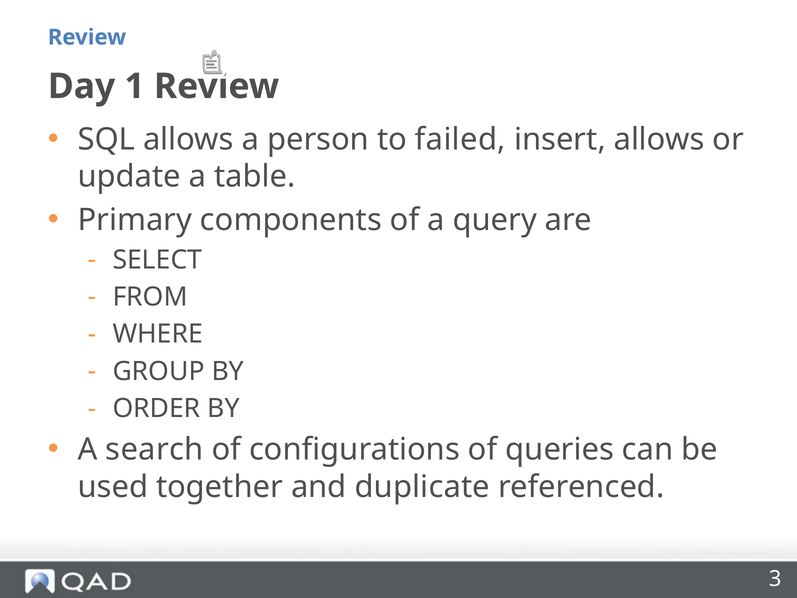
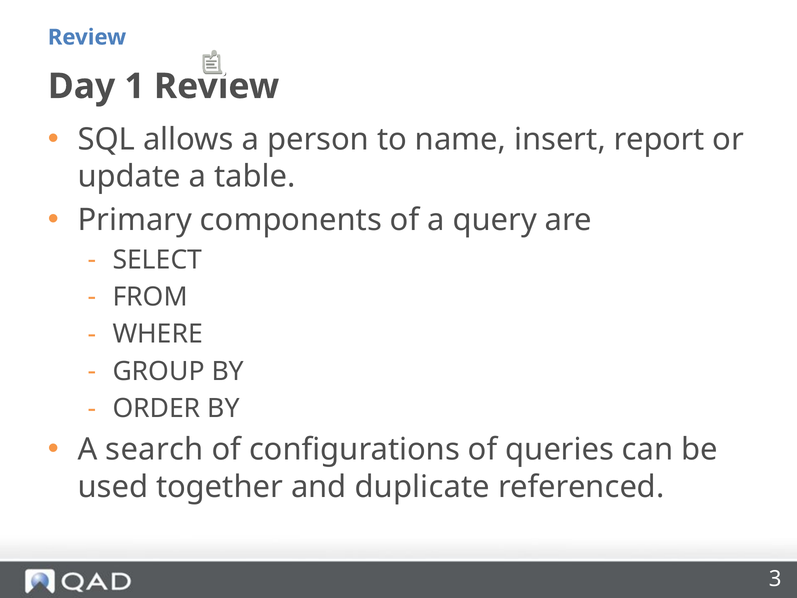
failed: failed -> name
insert allows: allows -> report
